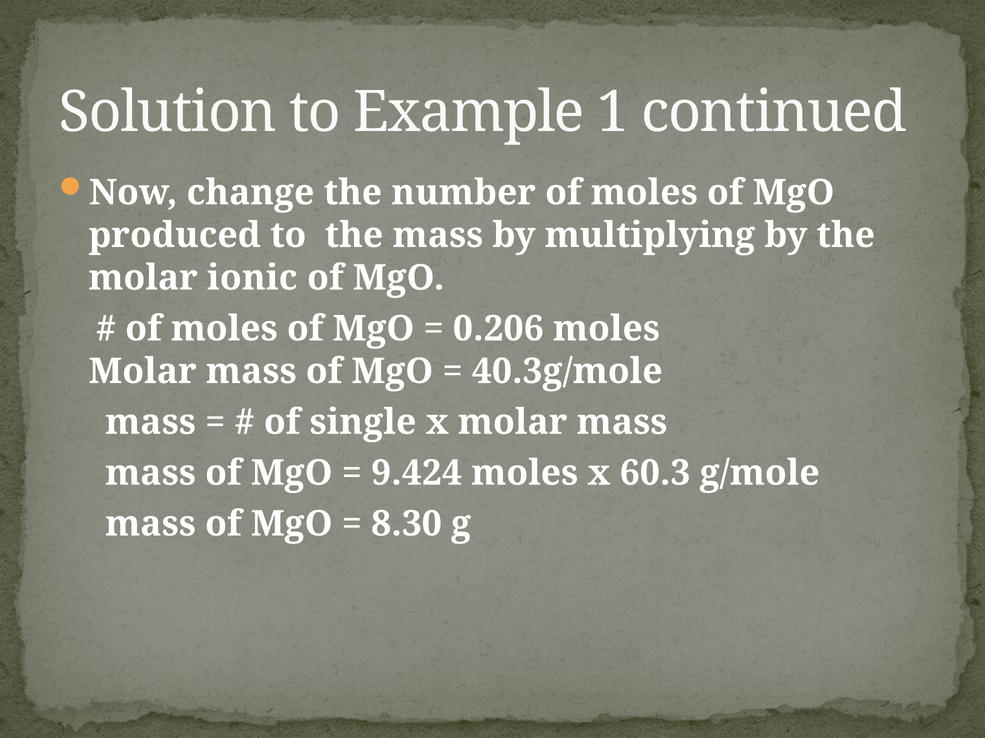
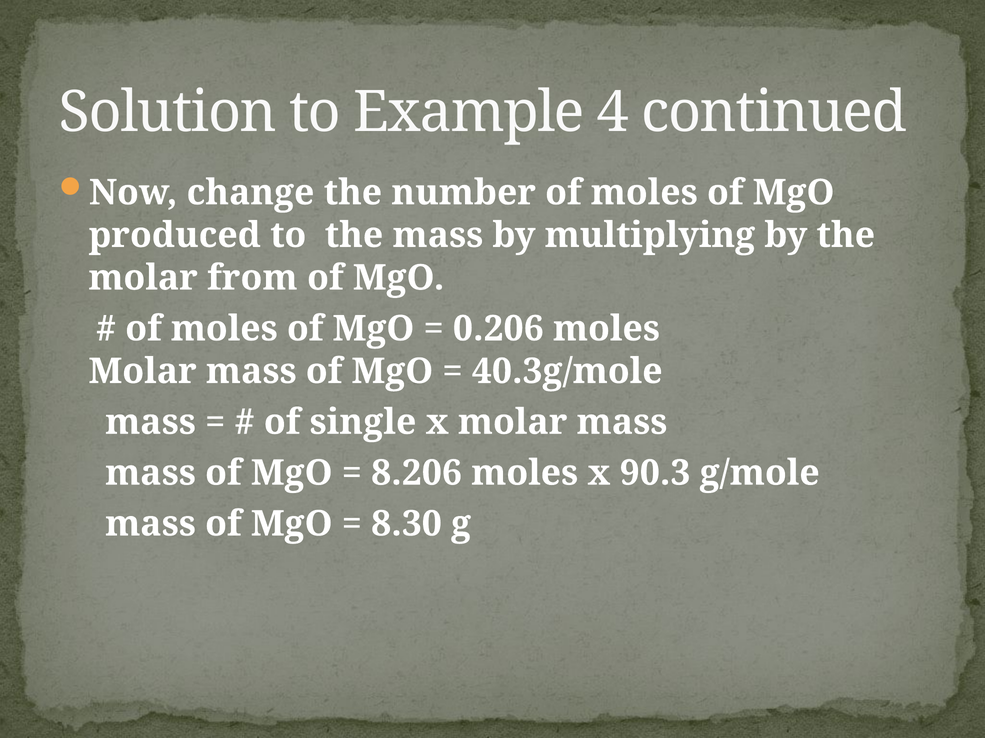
1: 1 -> 4
ionic: ionic -> from
9.424: 9.424 -> 8.206
60.3: 60.3 -> 90.3
